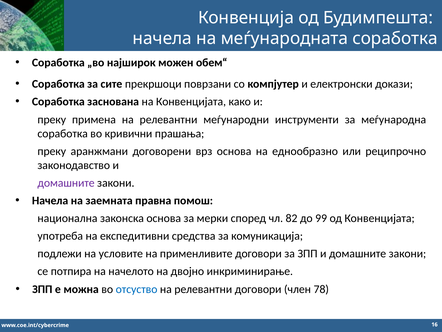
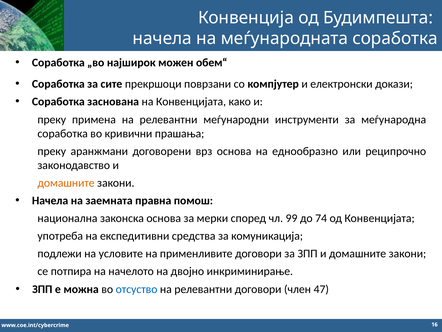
домашните at (66, 183) colour: purple -> orange
82: 82 -> 99
99: 99 -> 74
78: 78 -> 47
